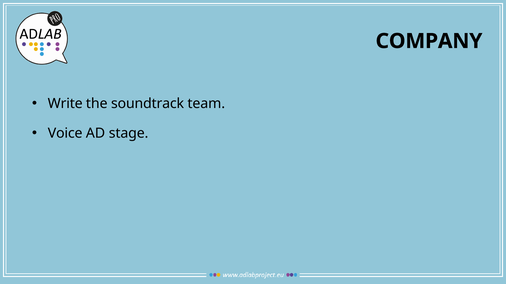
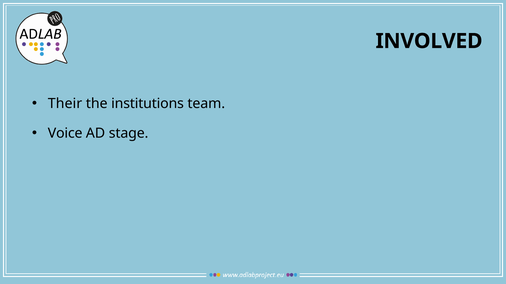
COMPANY: COMPANY -> INVOLVED
Write: Write -> Their
soundtrack: soundtrack -> institutions
